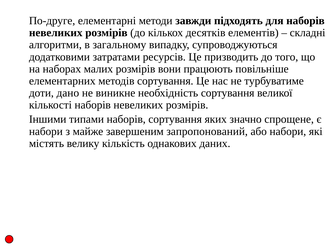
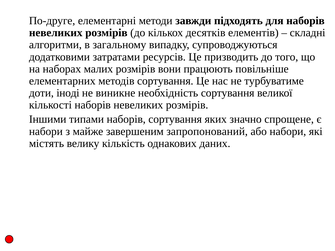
дано: дано -> іноді
